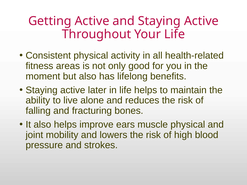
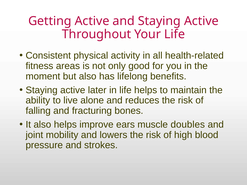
muscle physical: physical -> doubles
